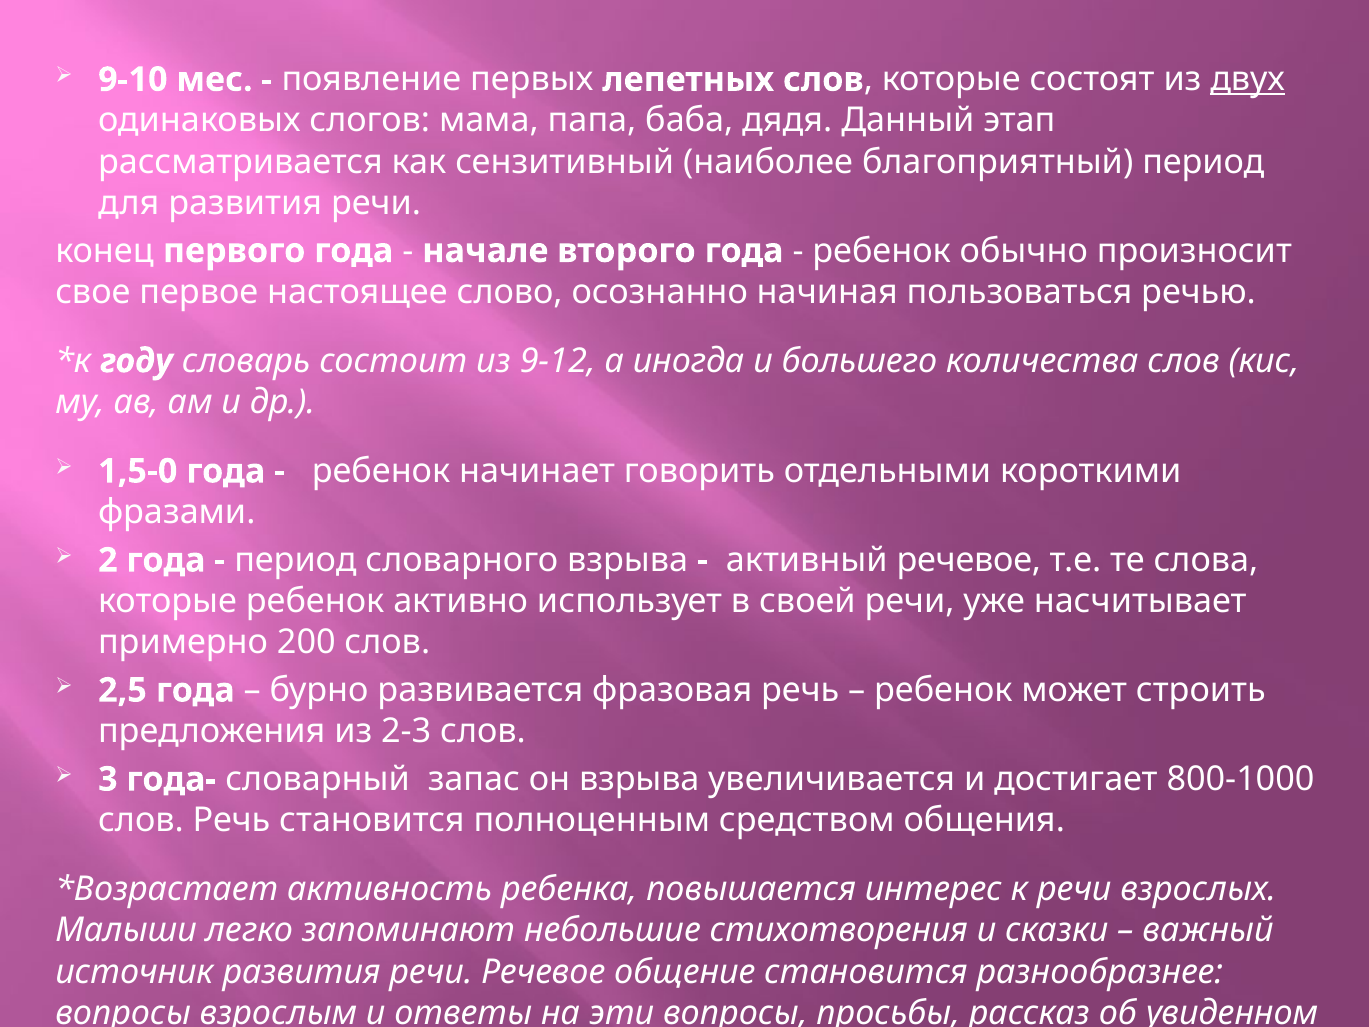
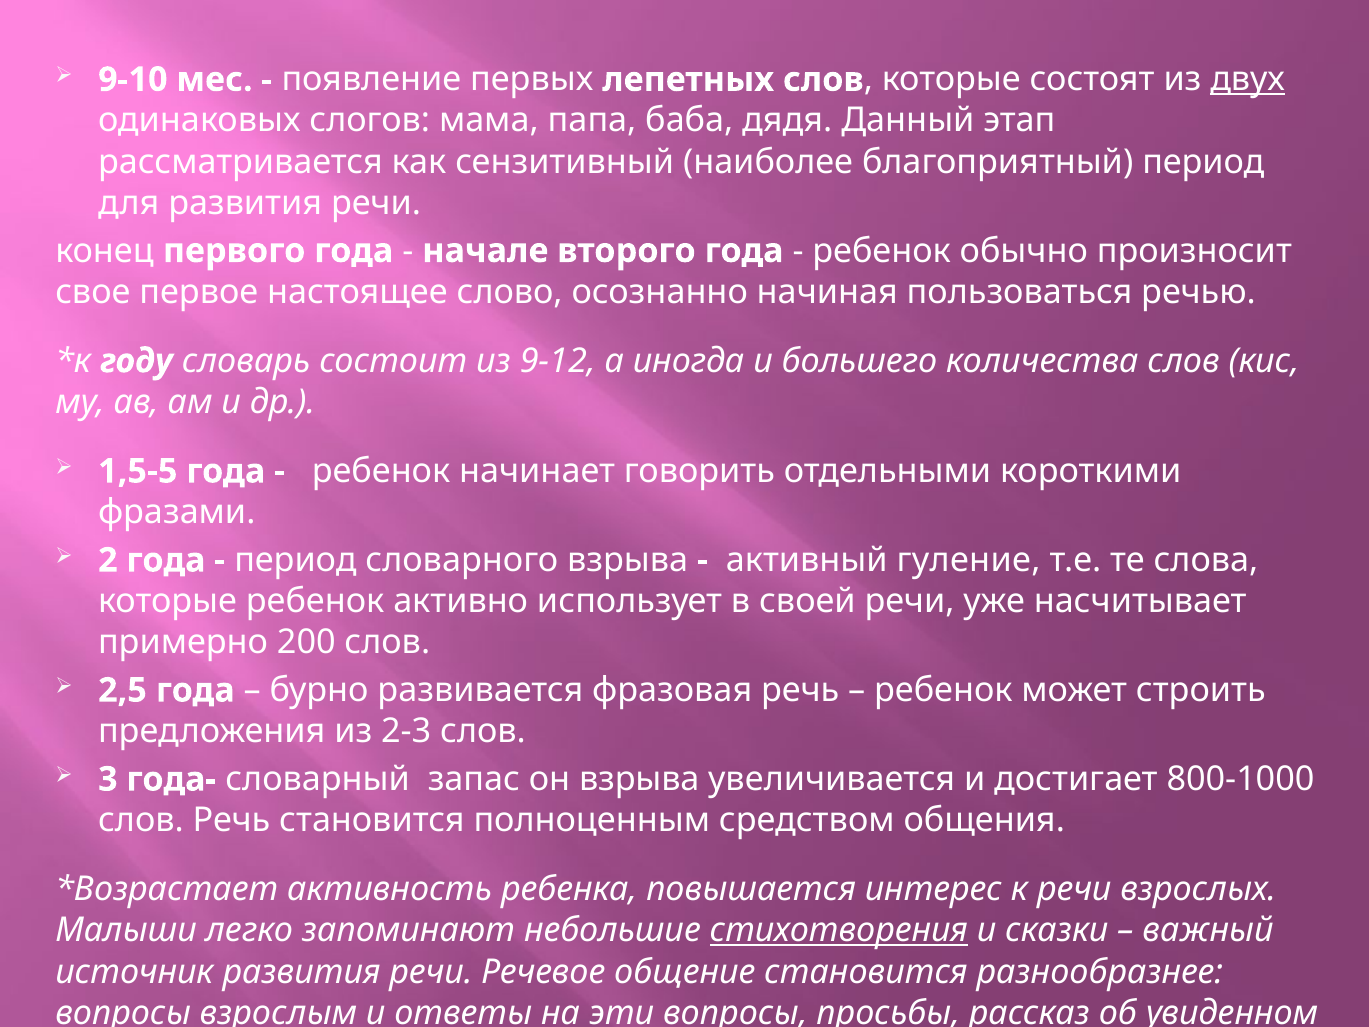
1,5-0: 1,5-0 -> 1,5-5
активный речевое: речевое -> гуление
стихотворения underline: none -> present
